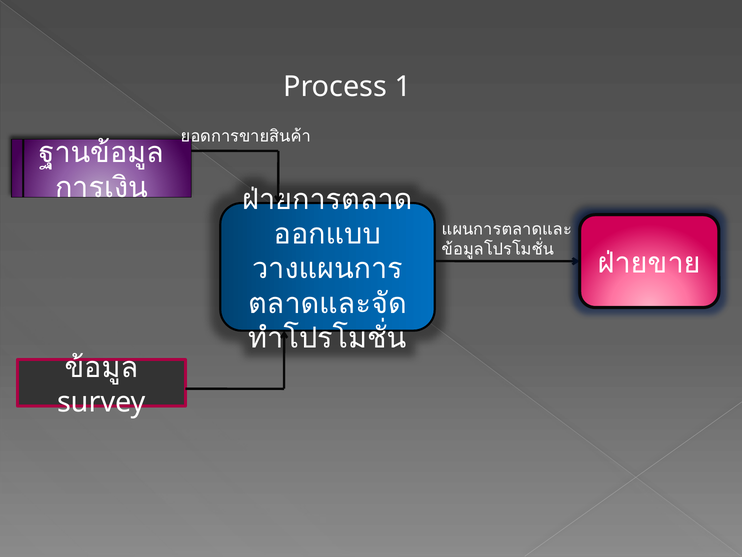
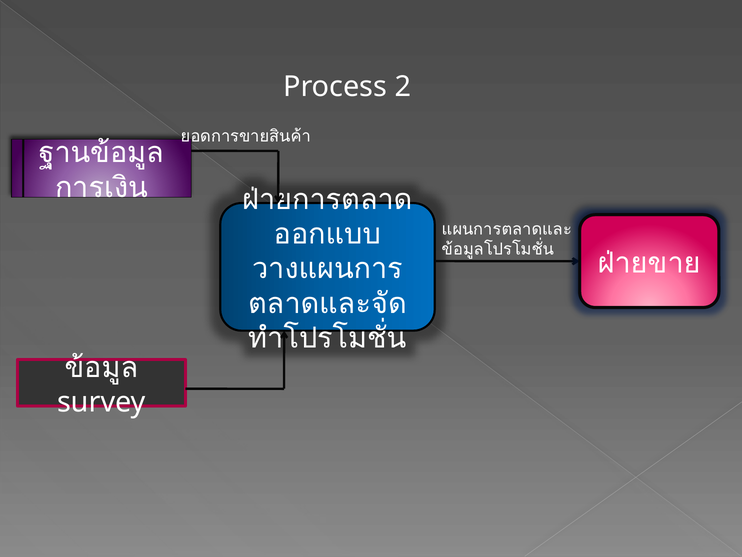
1: 1 -> 2
